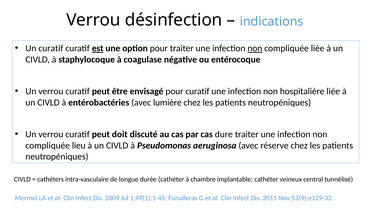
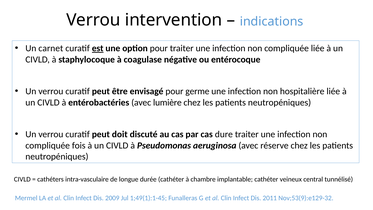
désinfection: désinfection -> intervention
Un curatif: curatif -> carnet
non at (255, 48) underline: present -> none
pour curatif: curatif -> germe
lieu: lieu -> fois
